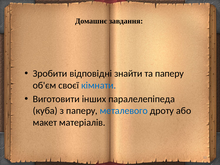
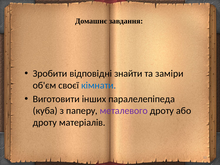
та паперу: паперу -> заміри
металевого colour: blue -> purple
макет at (45, 122): макет -> дроту
